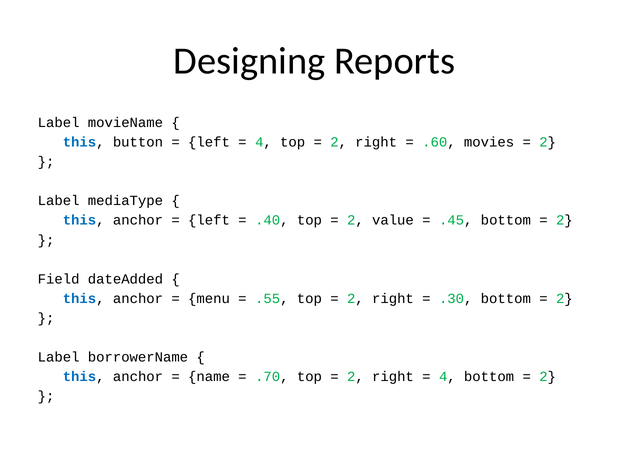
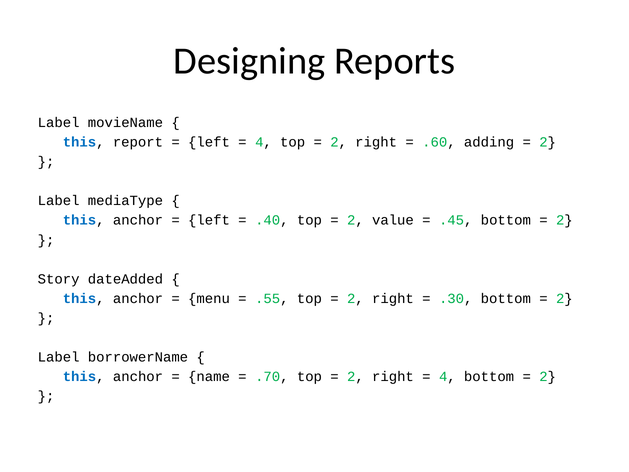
button: button -> report
movies: movies -> adding
Field: Field -> Story
